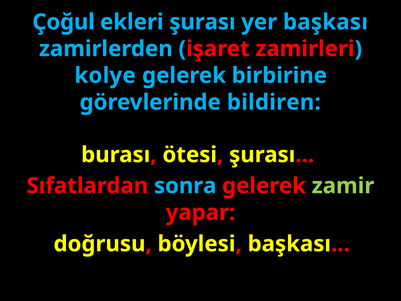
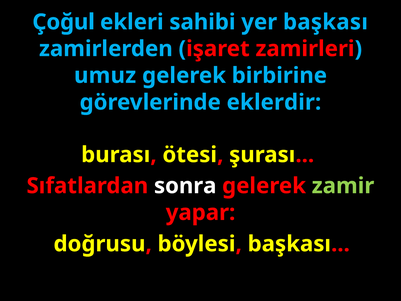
ekleri şurası: şurası -> sahibi
kolye: kolye -> umuz
bildiren: bildiren -> eklerdir
sonra colour: light blue -> white
